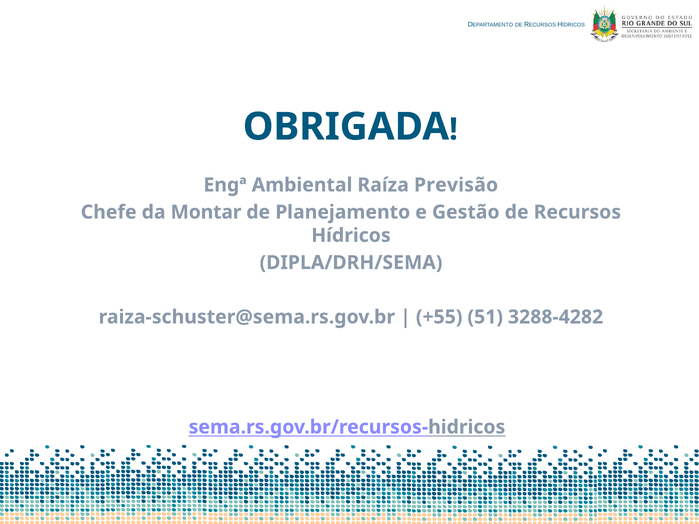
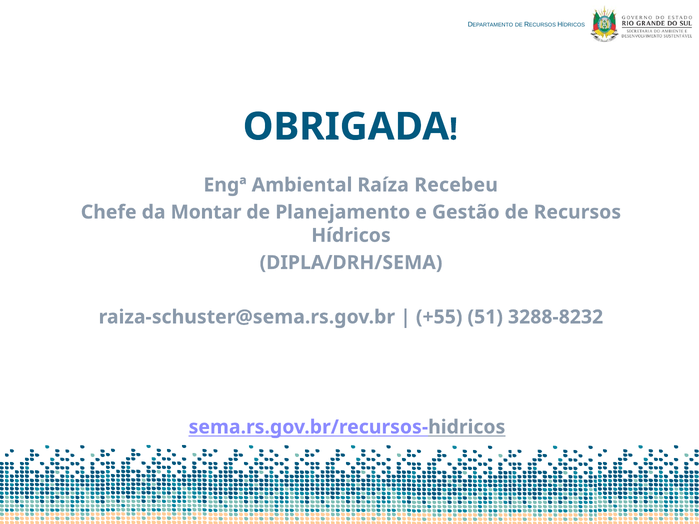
Previsão: Previsão -> Recebeu
3288-4282: 3288-4282 -> 3288-8232
